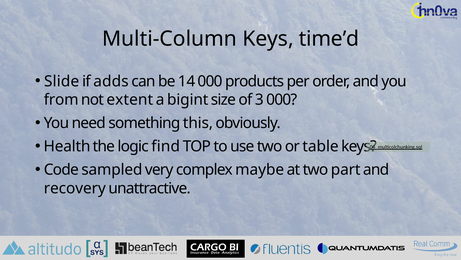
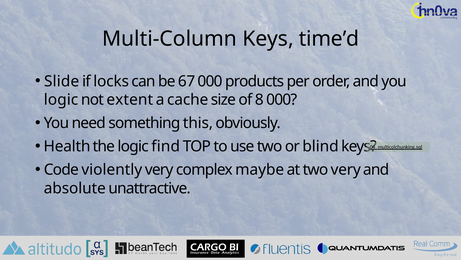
adds: adds -> locks
14: 14 -> 67
from at (61, 100): from -> logic
bigint: bigint -> cache
3: 3 -> 8
table: table -> blind
sampled: sampled -> violently
two part: part -> very
recovery: recovery -> absolute
